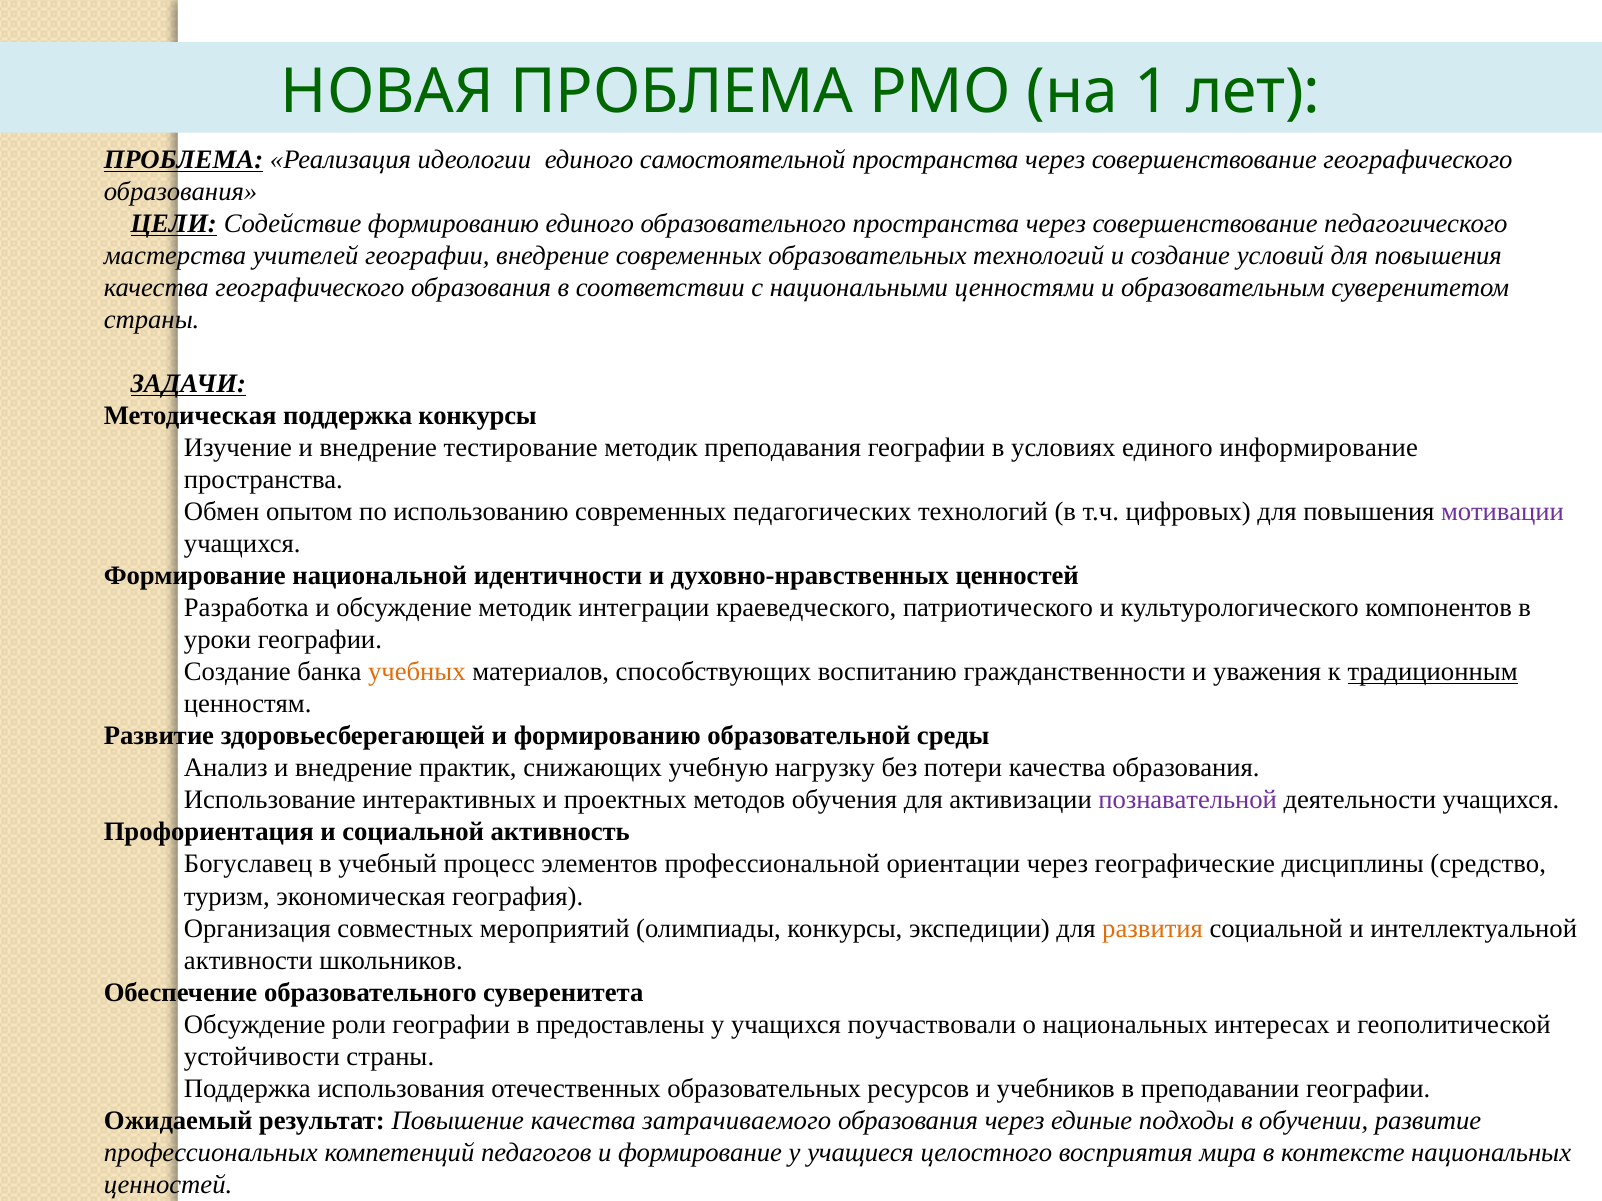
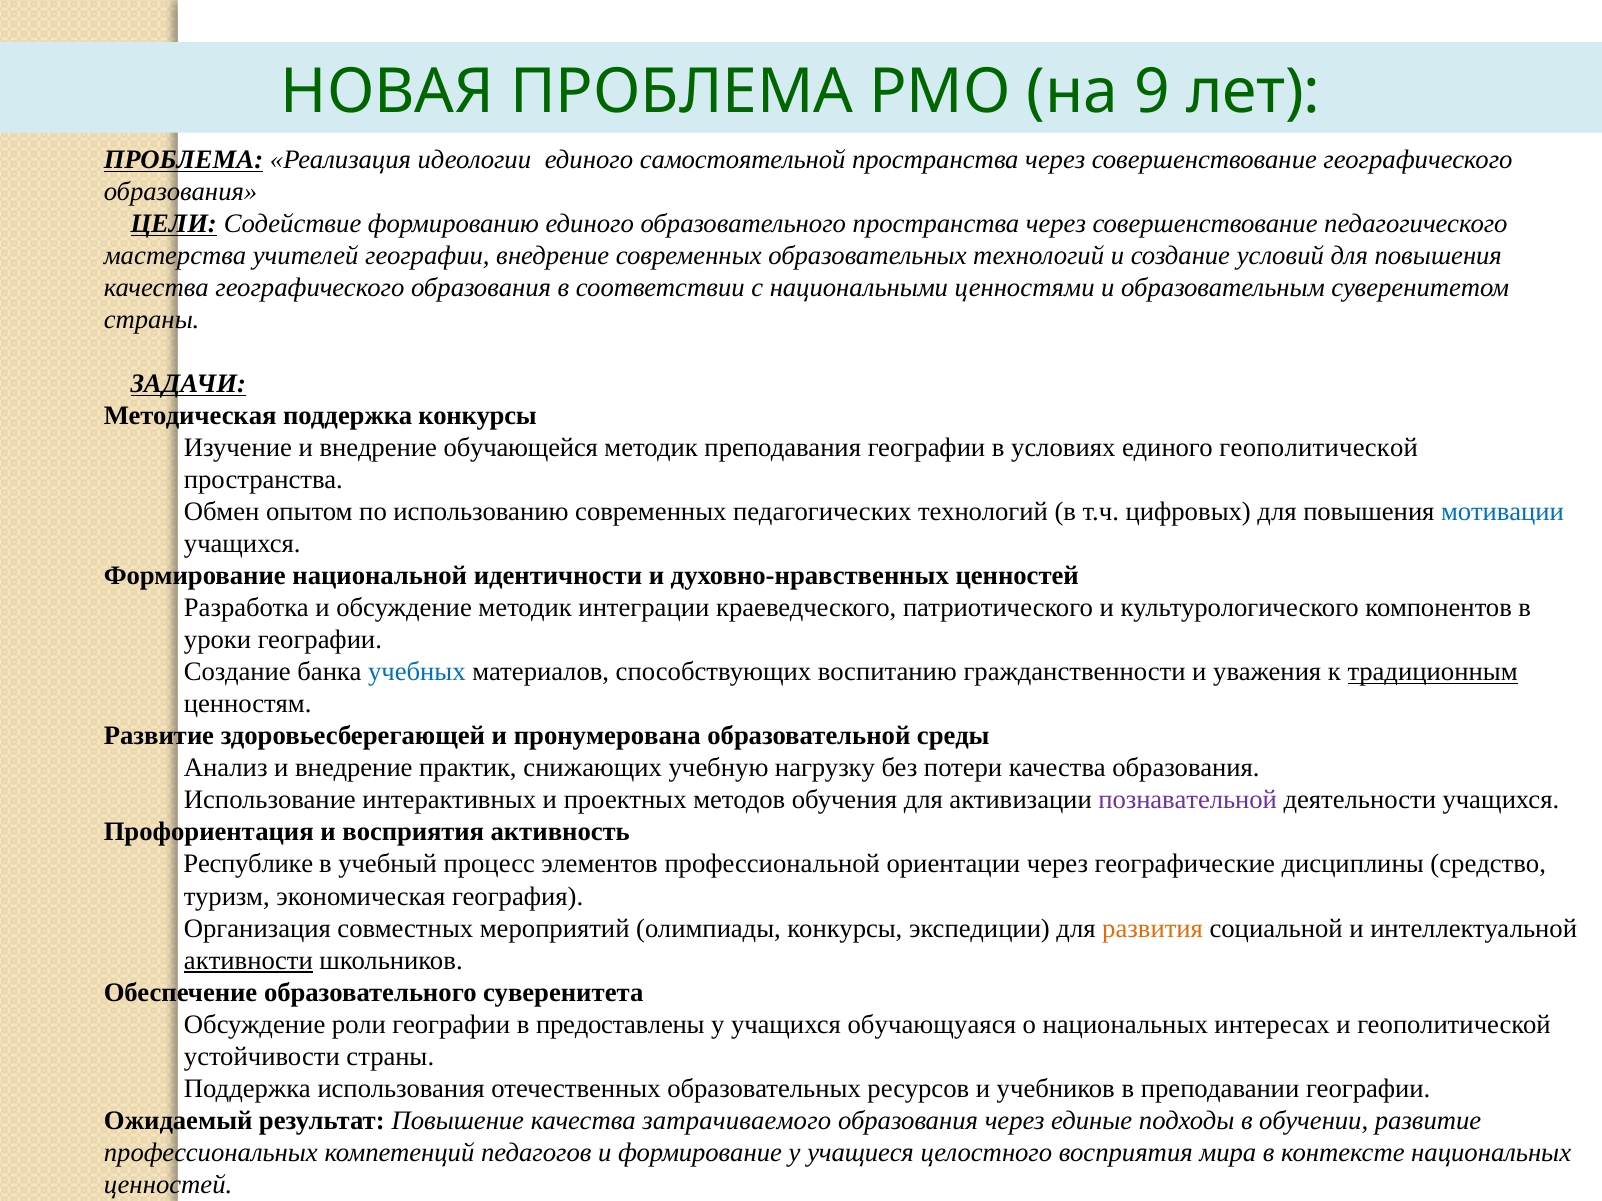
1: 1 -> 9
тестирование: тестирование -> обучающейся
единого информирование: информирование -> геополитической
мотивации colour: purple -> blue
учебных colour: orange -> blue
и формированию: формированию -> пронумерована
и социальной: социальной -> восприятия
Богуславец: Богуславец -> Республике
активности underline: none -> present
поучаствовали: поучаствовали -> обучающуаяся
